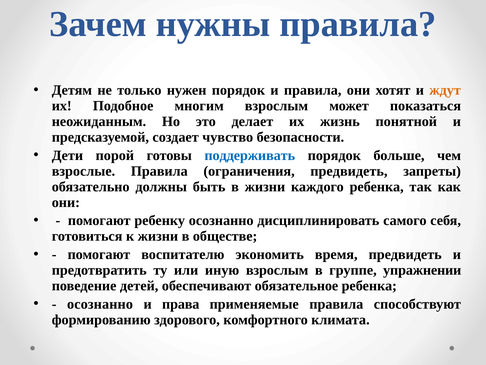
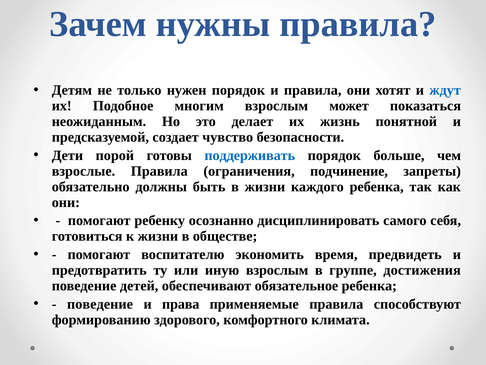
ждут colour: orange -> blue
ограничения предвидеть: предвидеть -> подчинение
упражнении: упражнении -> достижения
осознанно at (100, 304): осознанно -> поведение
